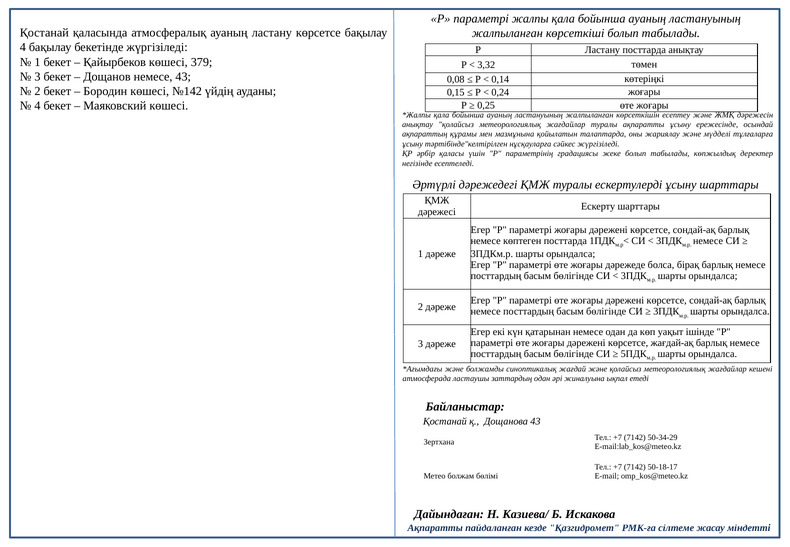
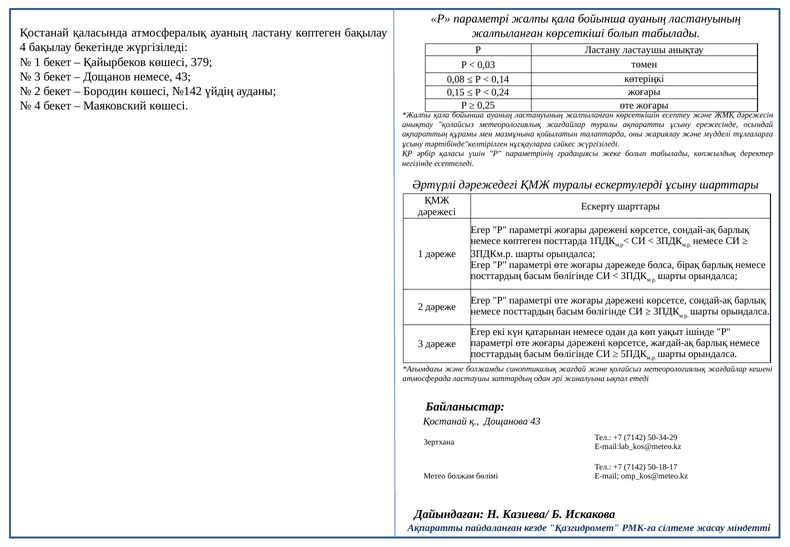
ластану көрсетсе: көрсетсе -> көптеген
Ластану посттарда: посттарда -> ластаушы
3,32: 3,32 -> 0,03
